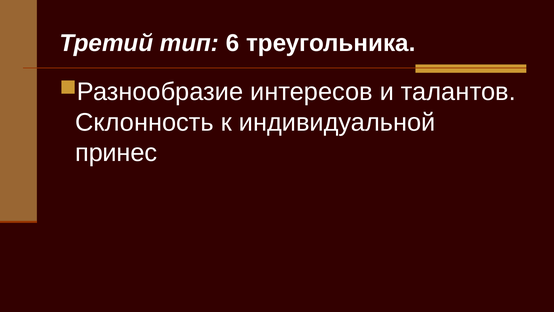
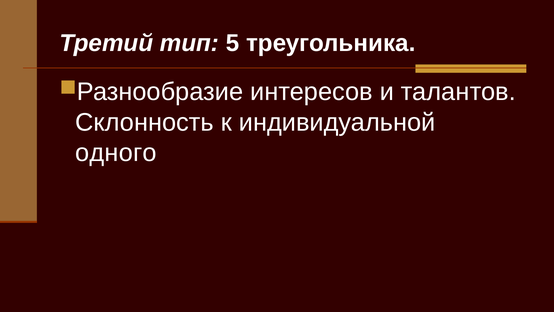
6: 6 -> 5
принес: принес -> одного
